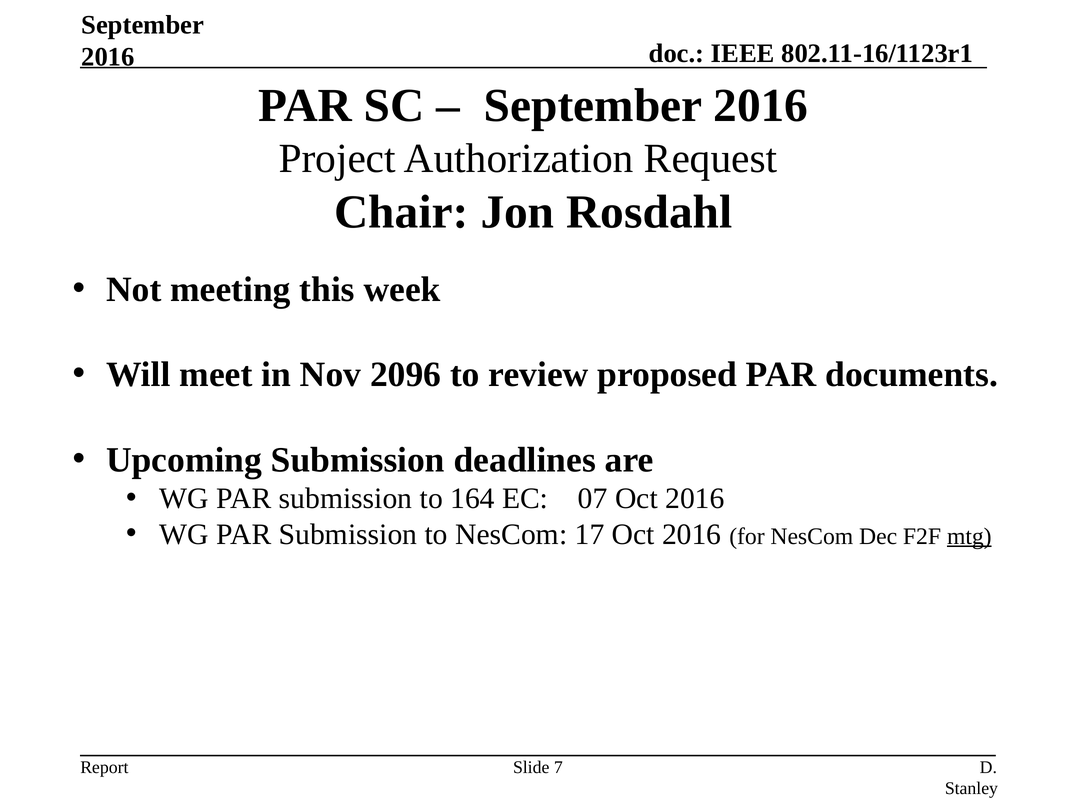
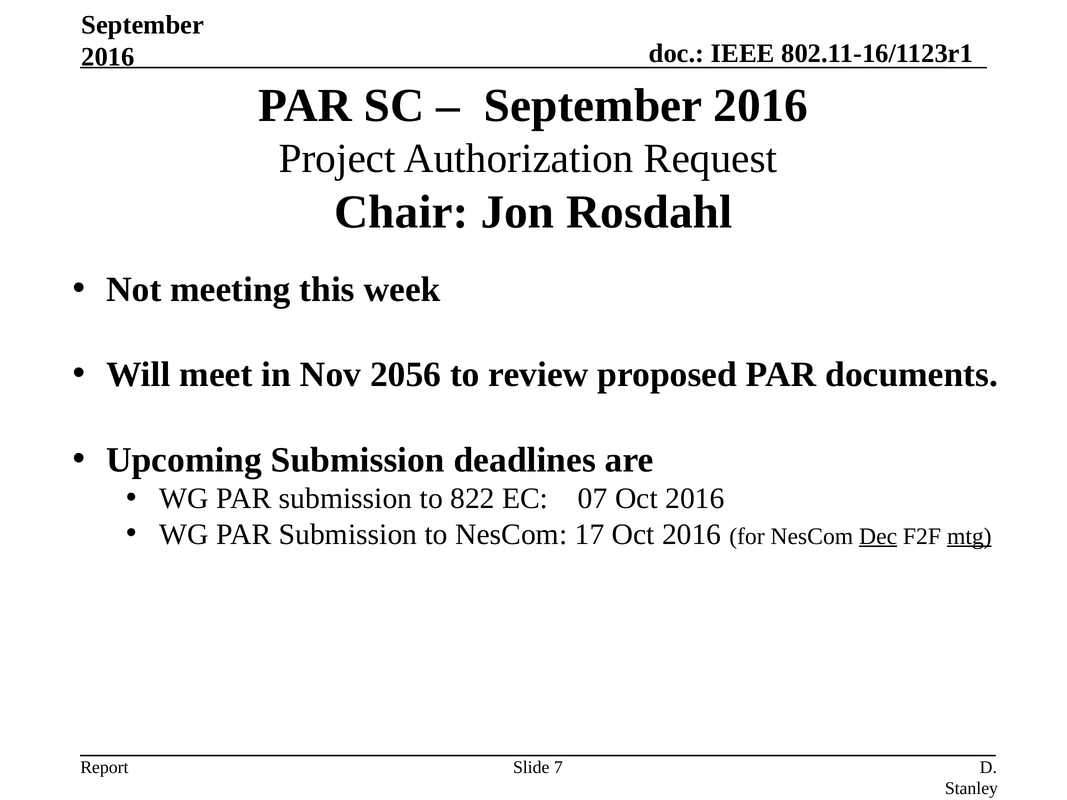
2096: 2096 -> 2056
164: 164 -> 822
Dec underline: none -> present
